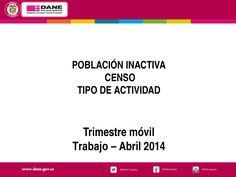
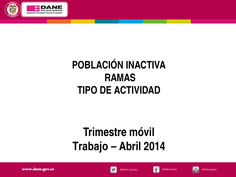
CENSO: CENSO -> RAMAS
